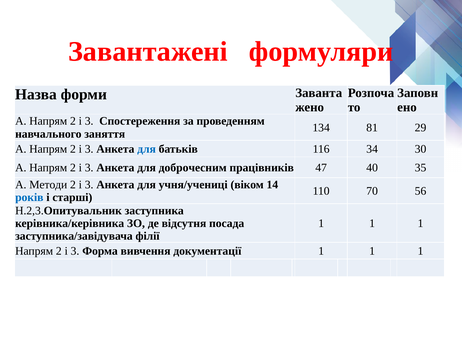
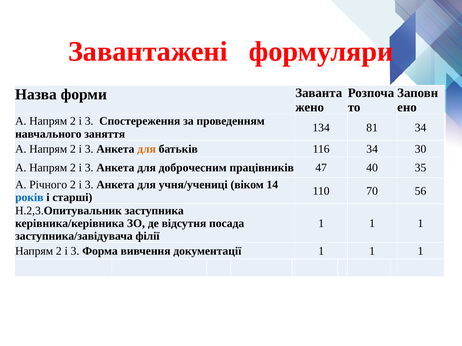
81 29: 29 -> 34
для at (147, 149) colour: blue -> orange
Методи: Методи -> Річного
